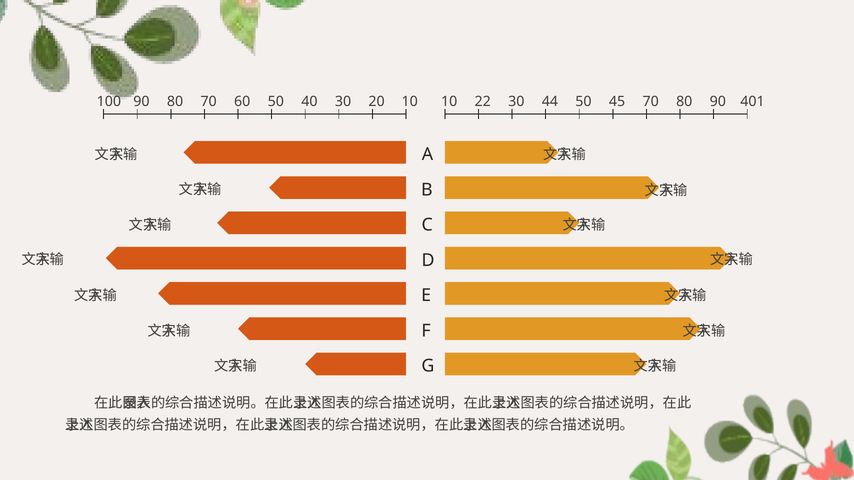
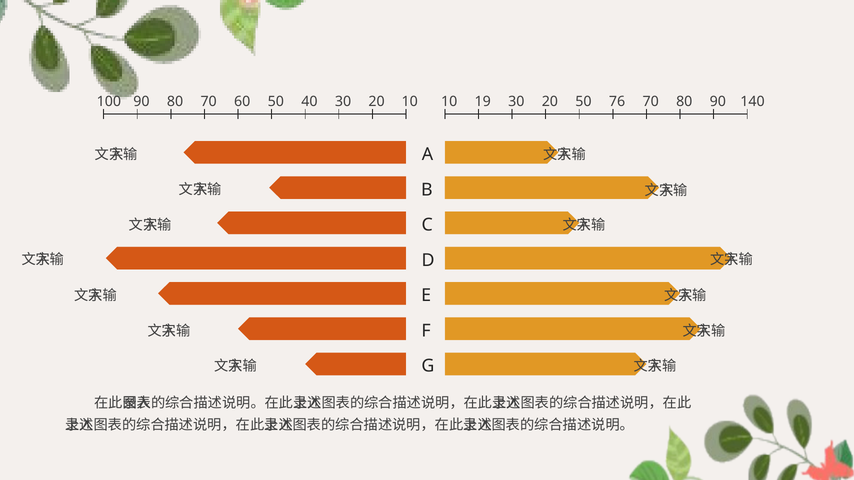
22: 22 -> 19
30 44: 44 -> 20
45: 45 -> 76
401: 401 -> 140
